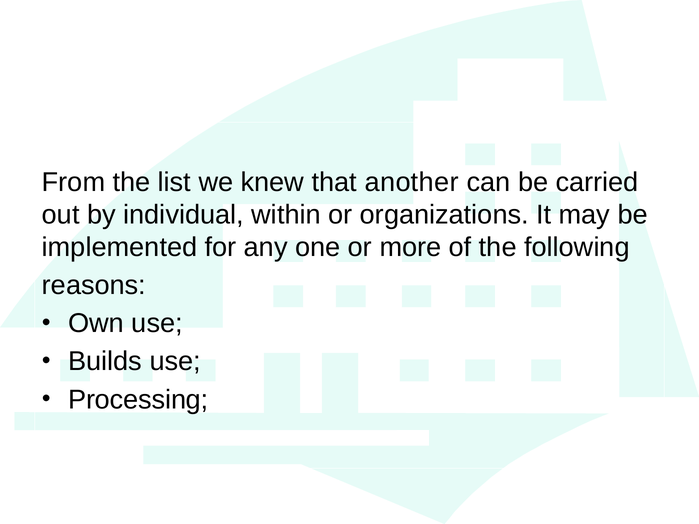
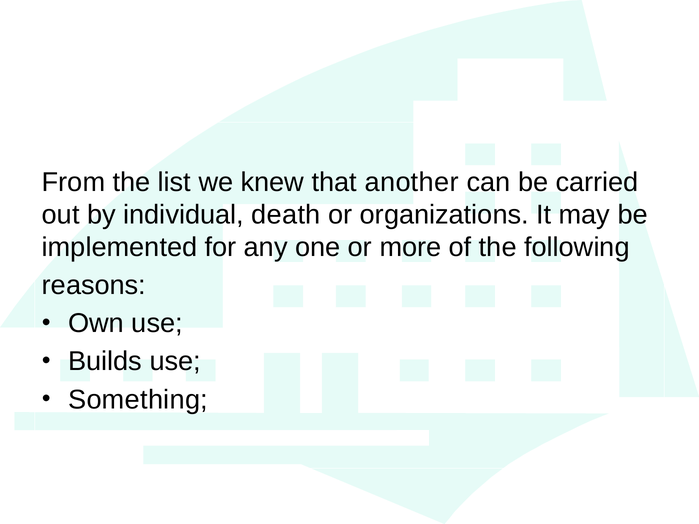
within: within -> death
Processing: Processing -> Something
